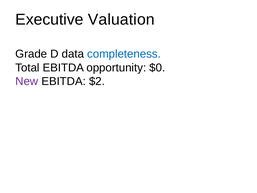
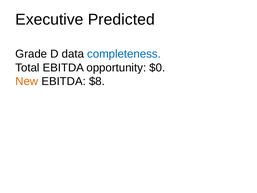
Valuation: Valuation -> Predicted
New colour: purple -> orange
$2: $2 -> $8
